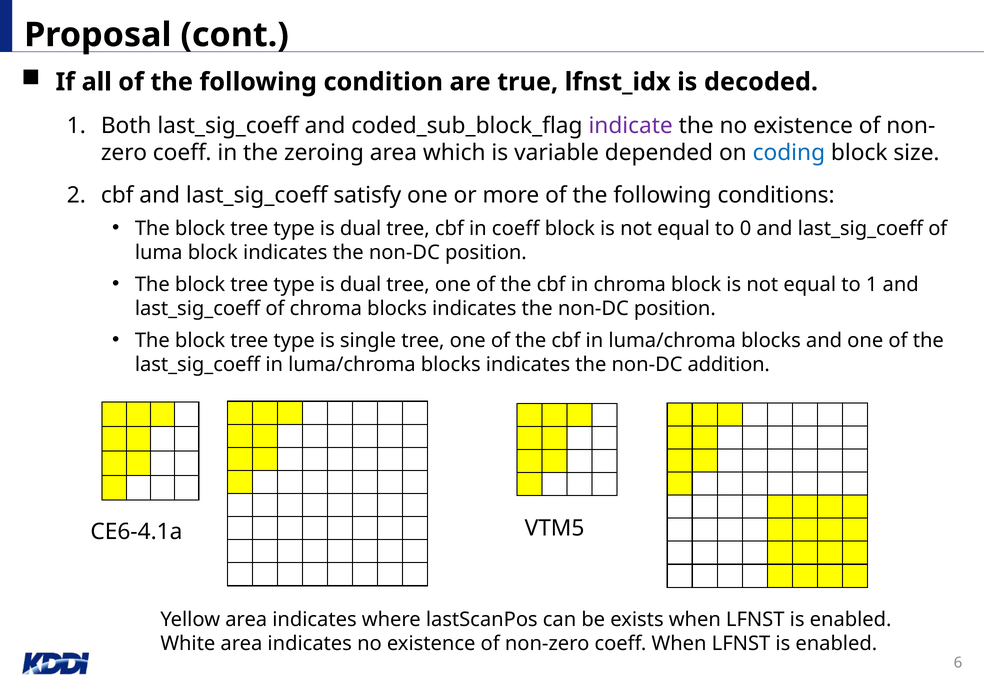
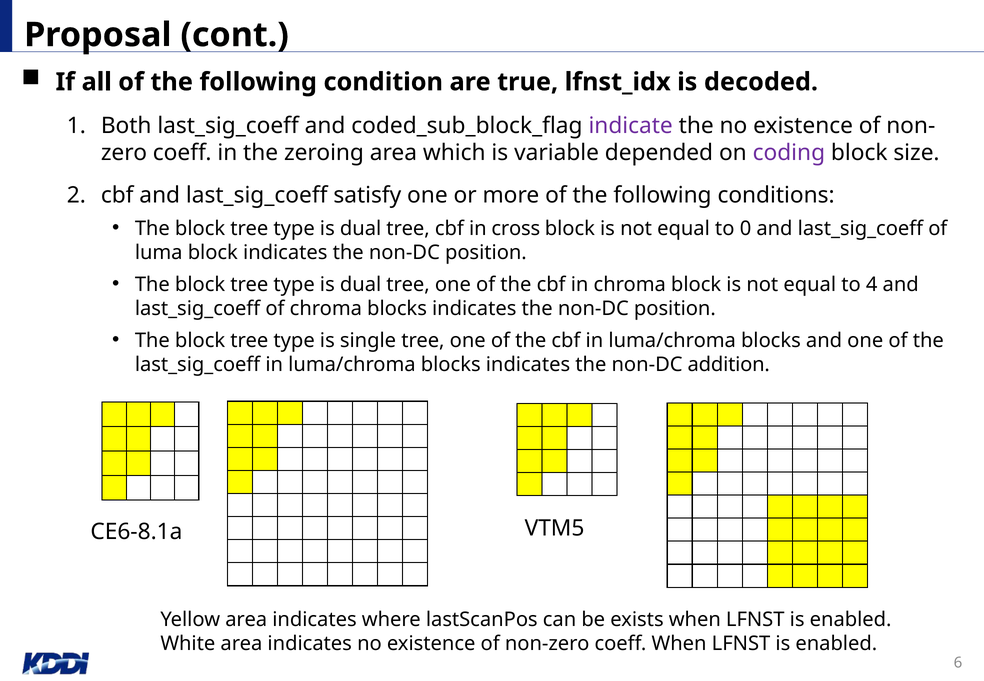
coding colour: blue -> purple
in coeff: coeff -> cross
to 1: 1 -> 4
CE6-4.1a: CE6-4.1a -> CE6-8.1a
